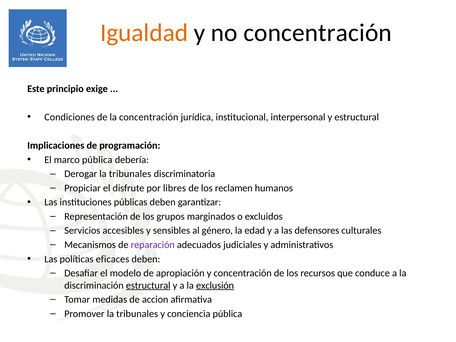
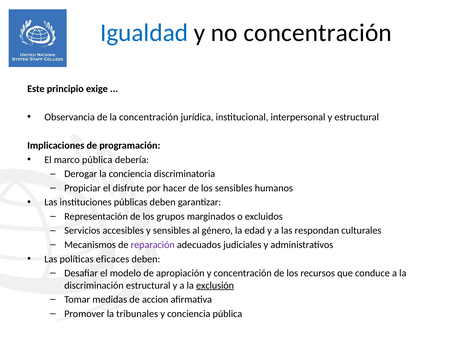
Igualdad colour: orange -> blue
Condiciones: Condiciones -> Observancia
Derogar la tribunales: tribunales -> conciencia
libres: libres -> hacer
los reclamen: reclamen -> sensibles
defensores: defensores -> respondan
estructural at (148, 285) underline: present -> none
